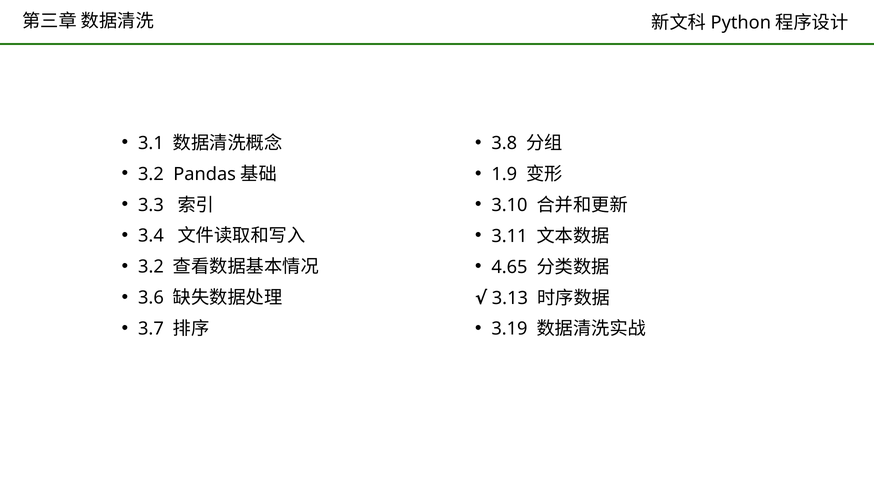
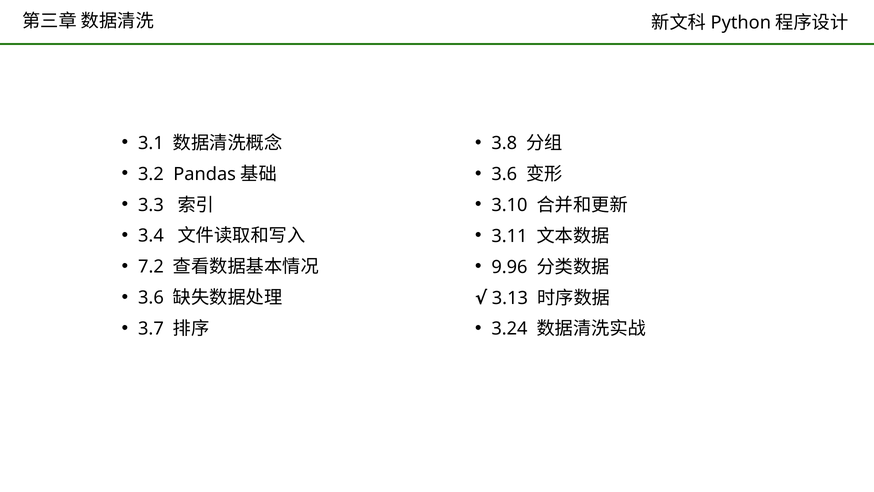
1.9 at (504, 174): 1.9 -> 3.6
3.2 at (151, 267): 3.2 -> 7.2
4.65: 4.65 -> 9.96
3.19: 3.19 -> 3.24
